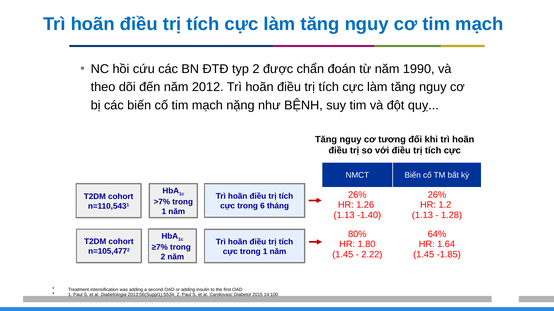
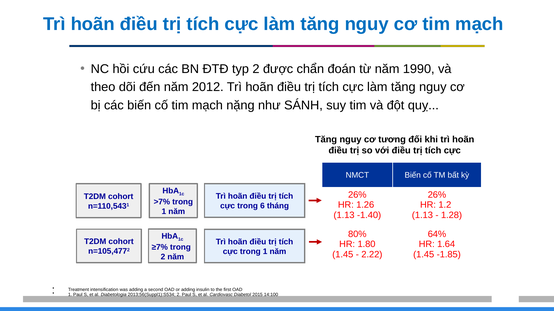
BỆNH: BỆNH -> SÁNH
